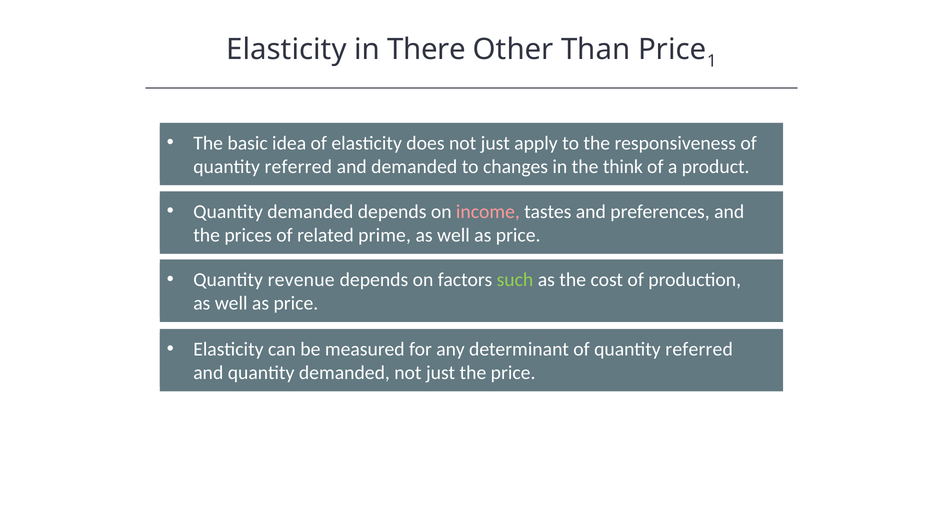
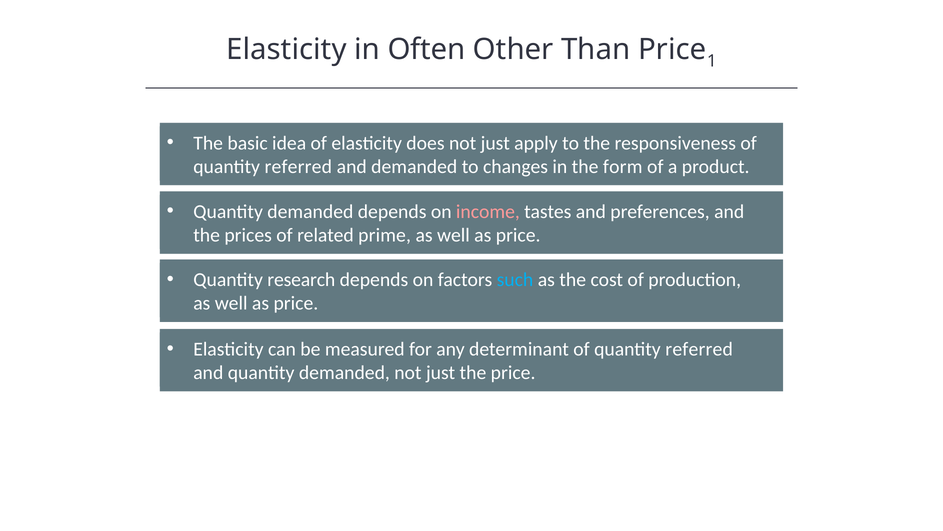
There: There -> Often
think: think -> form
revenue: revenue -> research
such colour: light green -> light blue
